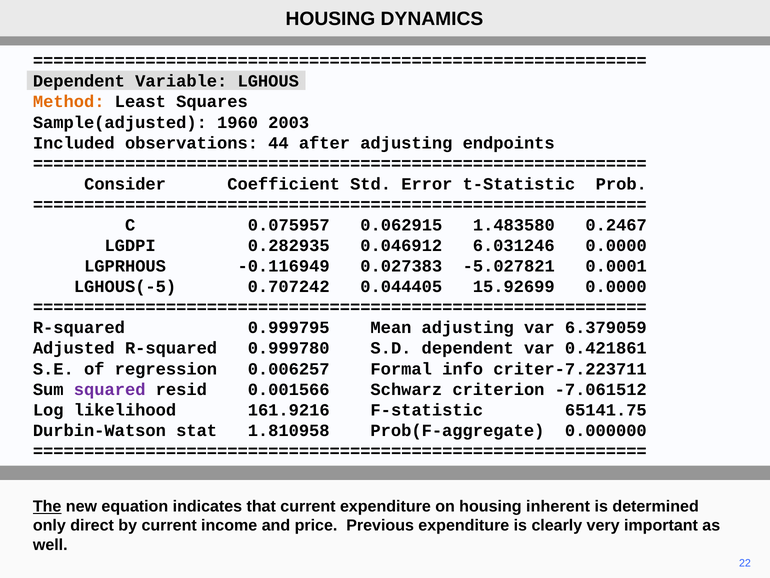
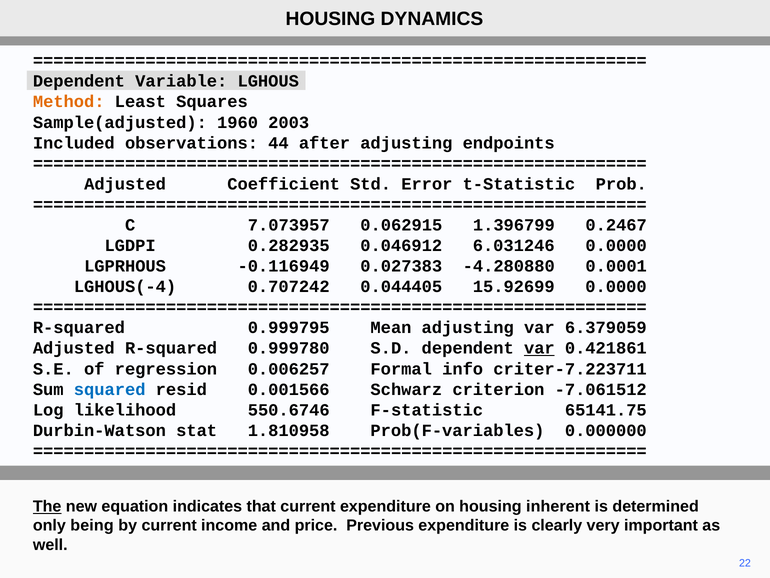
Consider at (125, 184): Consider -> Adjusted
0.075957: 0.075957 -> 7.073957
1.483580: 1.483580 -> 1.396799
-5.027821: -5.027821 -> -4.280880
LGHOUS(-5: LGHOUS(-5 -> LGHOUS(-4
var at (539, 348) underline: none -> present
squared colour: purple -> blue
161.9216: 161.9216 -> 550.6746
Prob(F-aggregate: Prob(F-aggregate -> Prob(F-variables
direct: direct -> being
